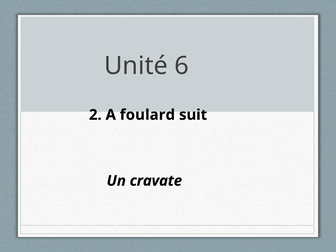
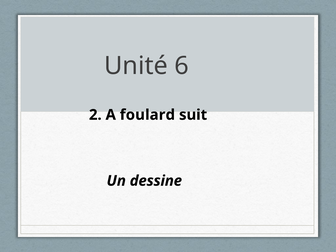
cravate: cravate -> dessine
